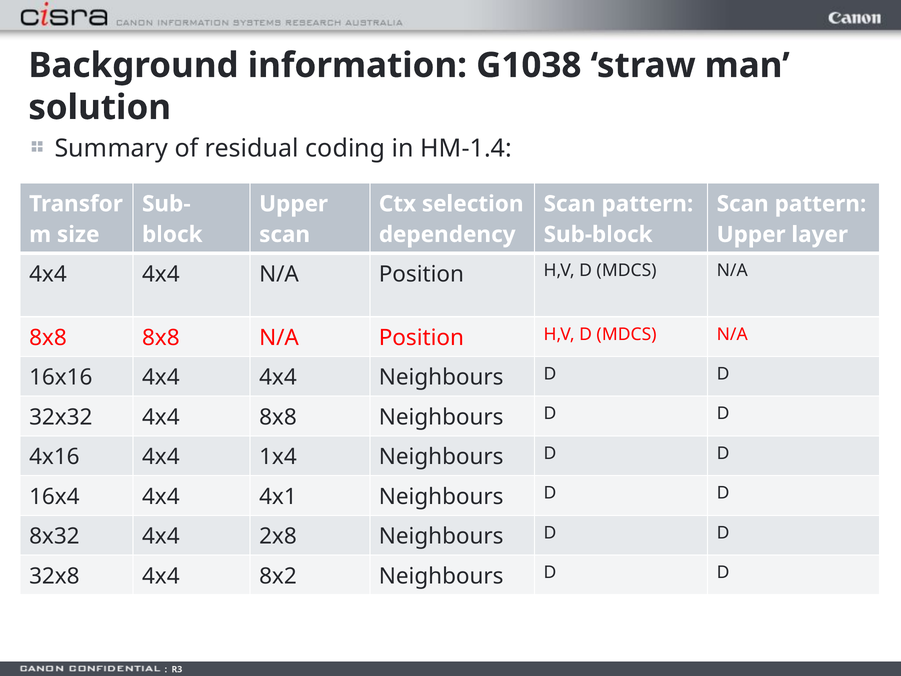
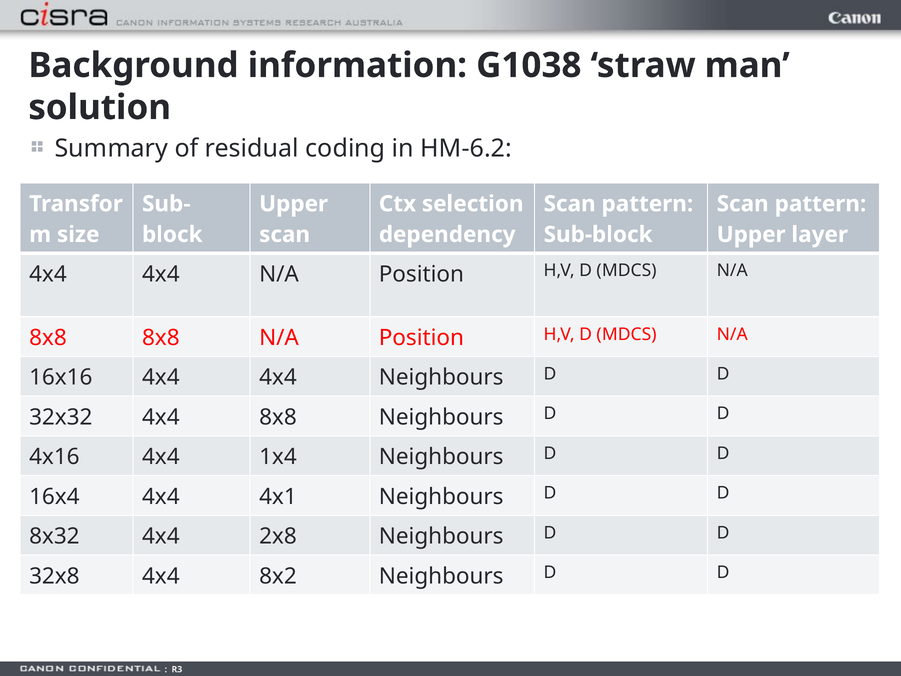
HM-1.4: HM-1.4 -> HM-6.2
